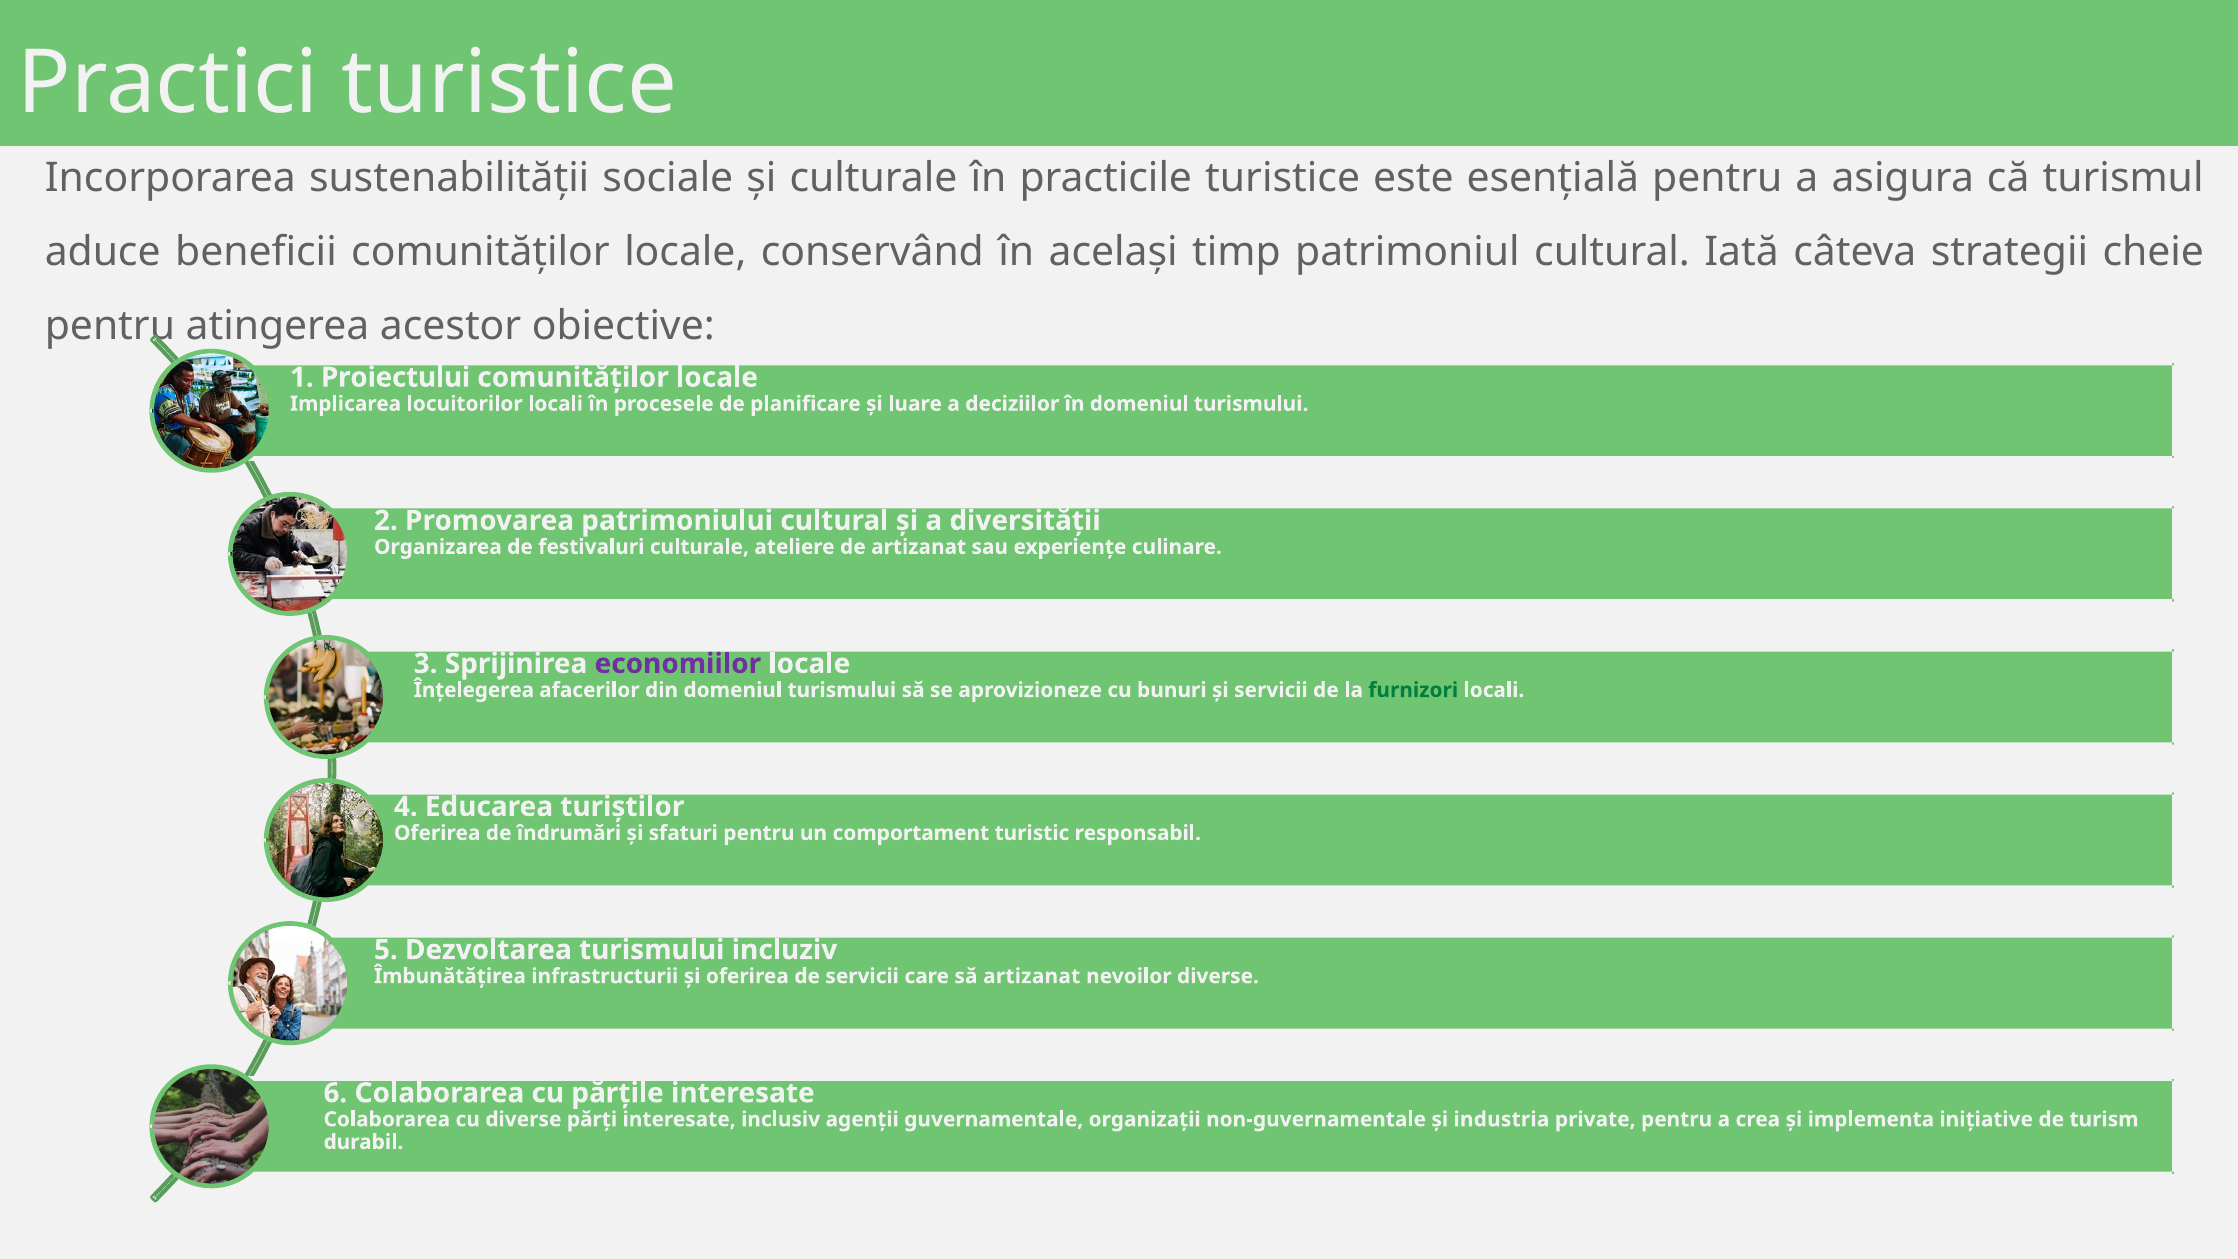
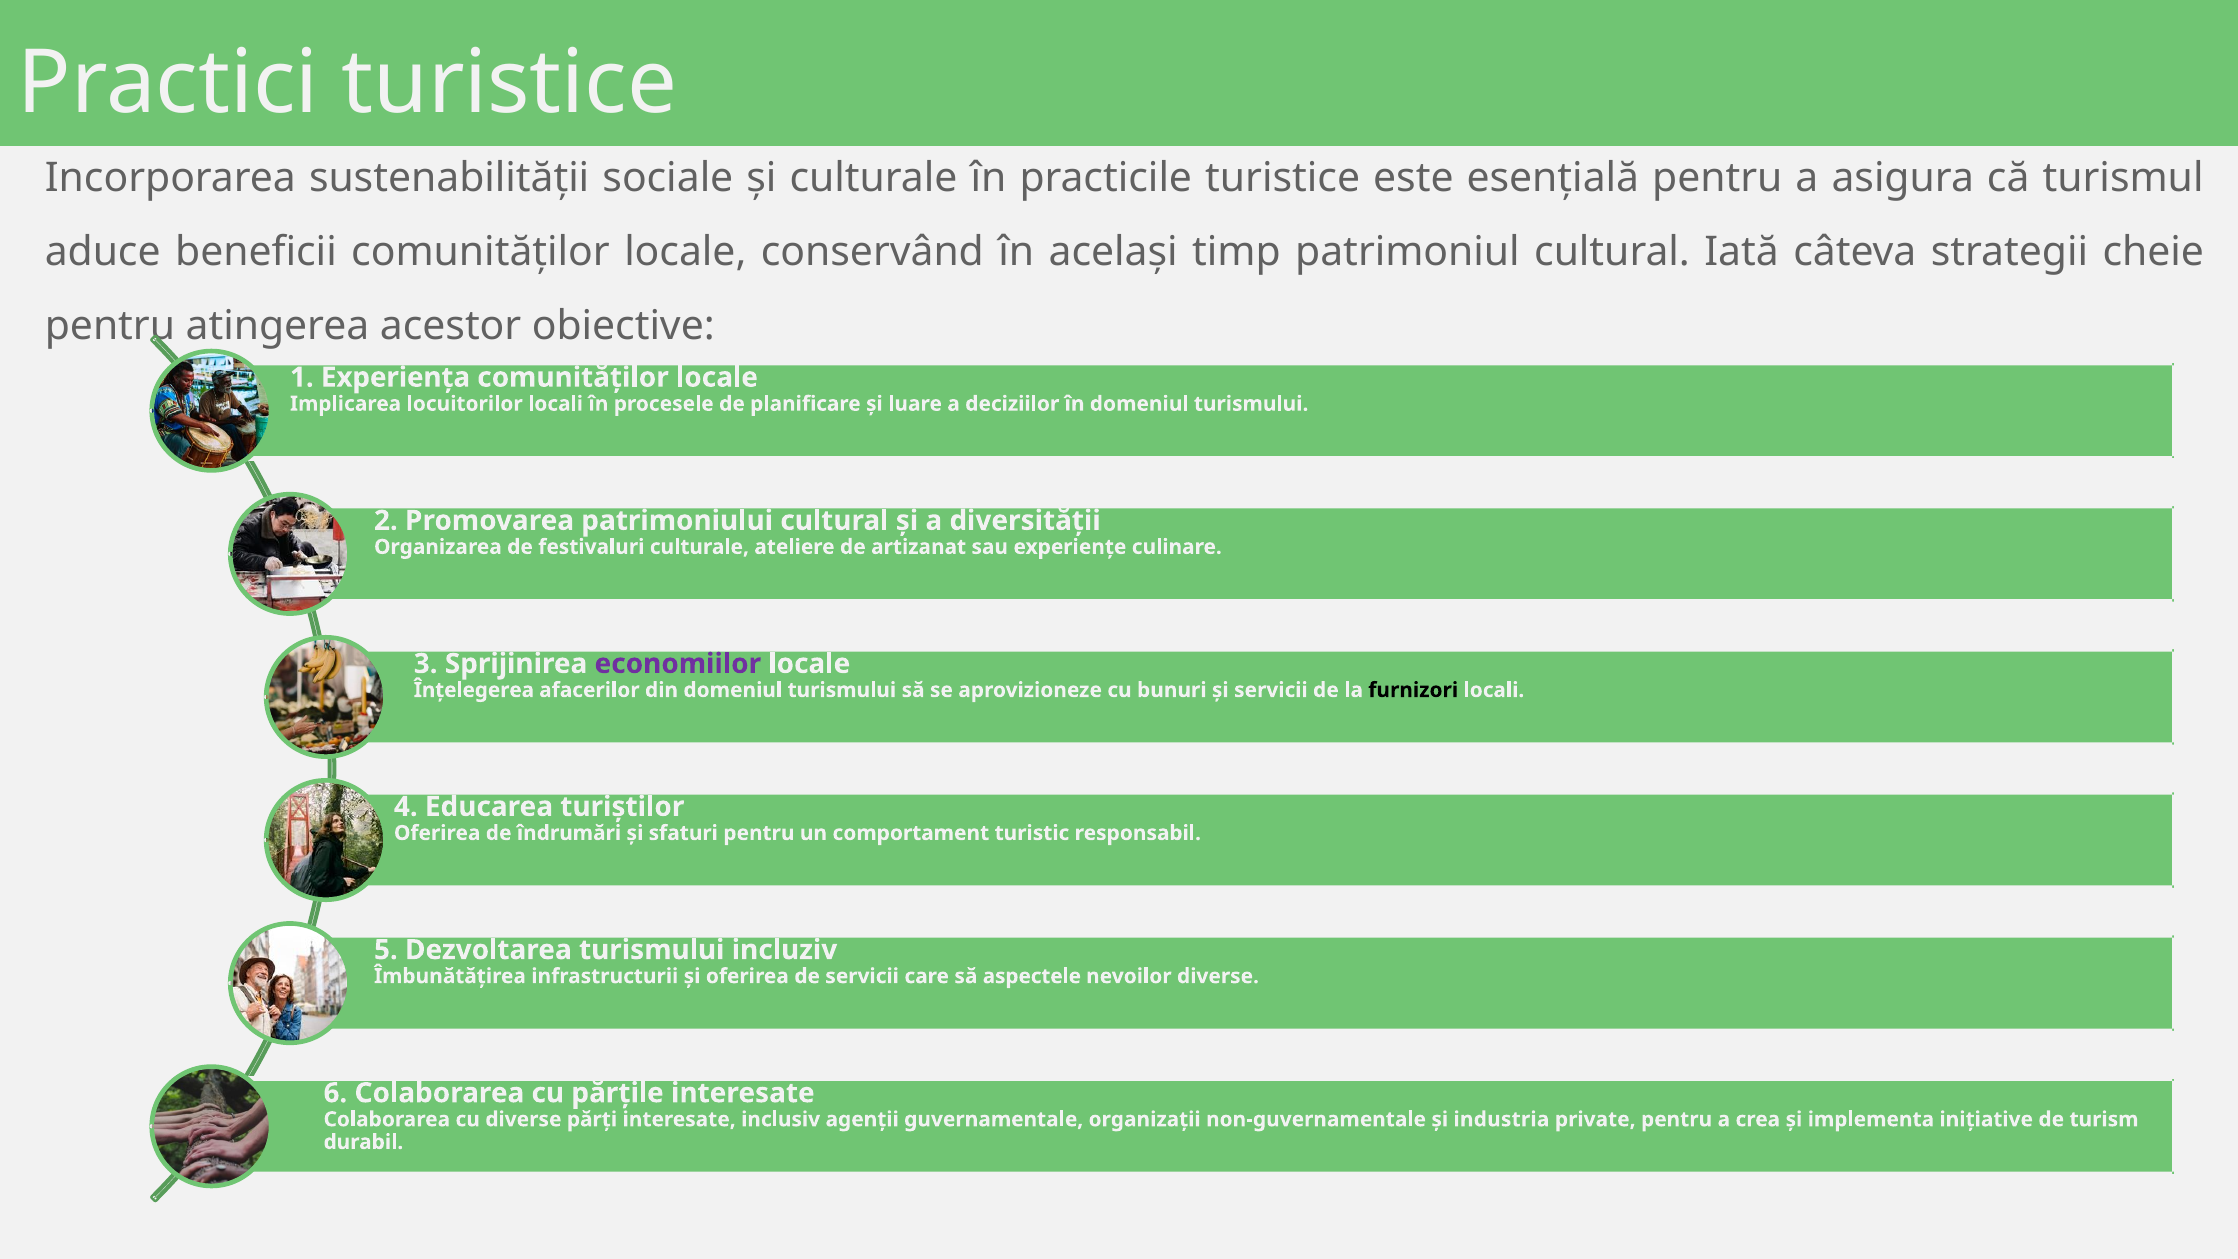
Proiectului: Proiectului -> Experiența
furnizori colour: green -> black
să artizanat: artizanat -> aspectele
